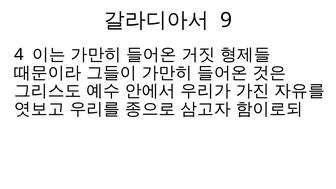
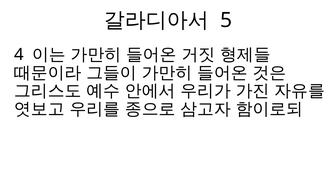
9: 9 -> 5
